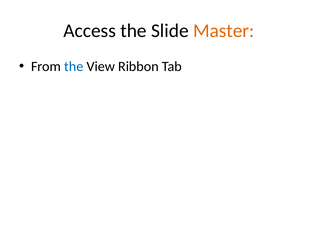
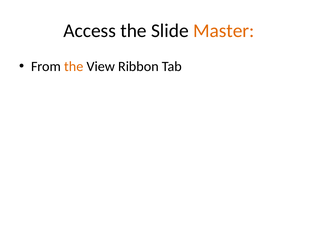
the at (74, 67) colour: blue -> orange
